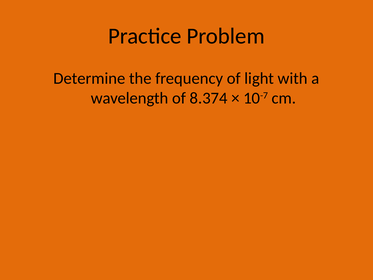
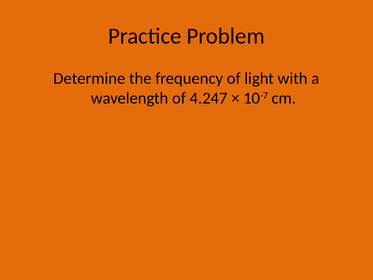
8.374: 8.374 -> 4.247
